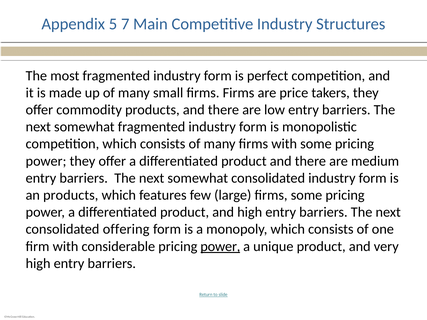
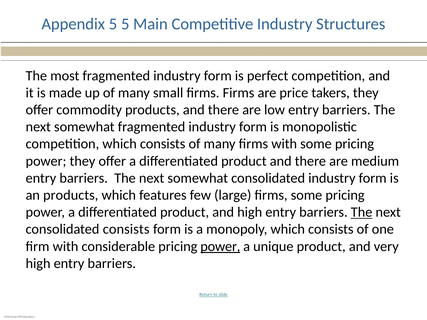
5 7: 7 -> 5
The at (362, 212) underline: none -> present
consolidated offering: offering -> consists
